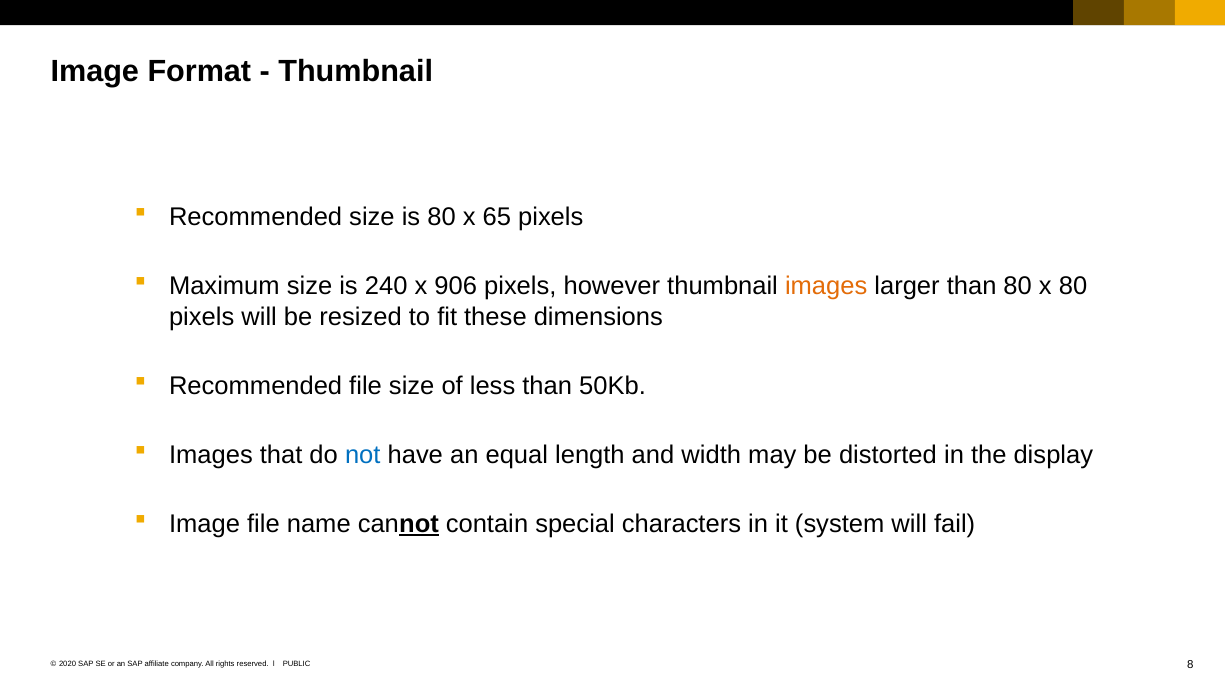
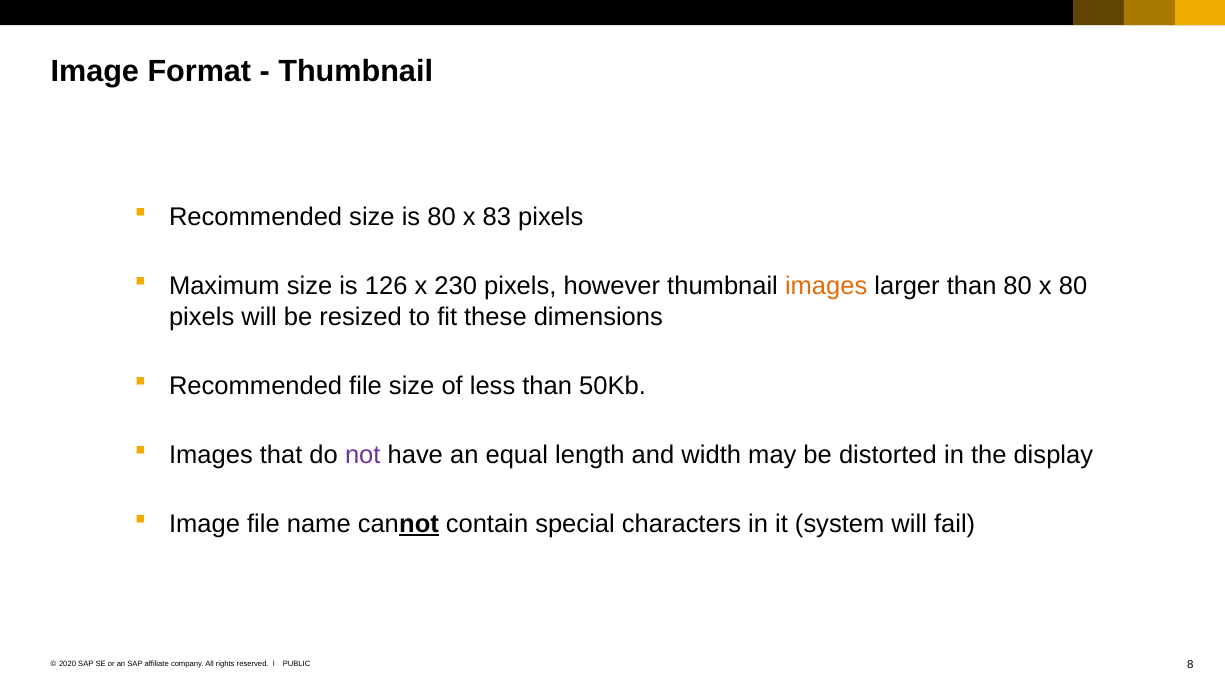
65: 65 -> 83
240: 240 -> 126
906: 906 -> 230
not colour: blue -> purple
